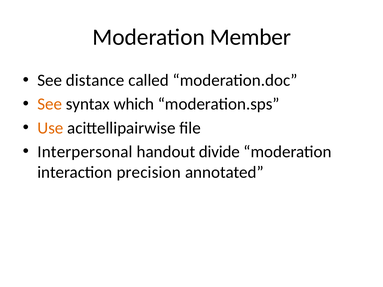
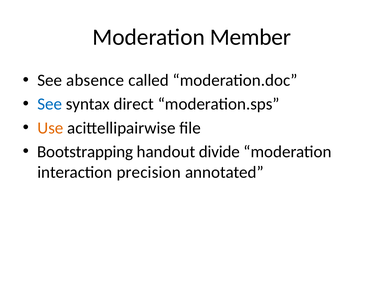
distance: distance -> absence
See at (50, 104) colour: orange -> blue
which: which -> direct
Interpersonal: Interpersonal -> Bootstrapping
